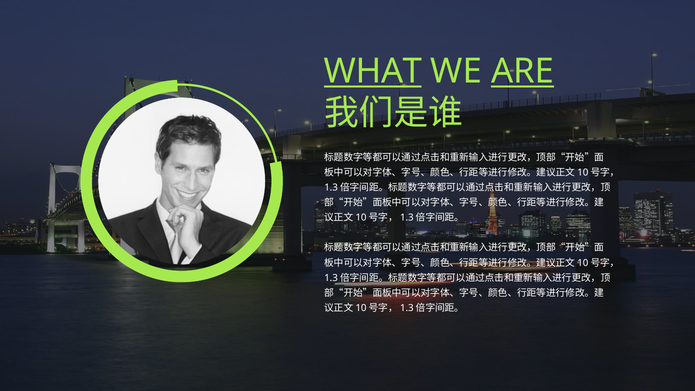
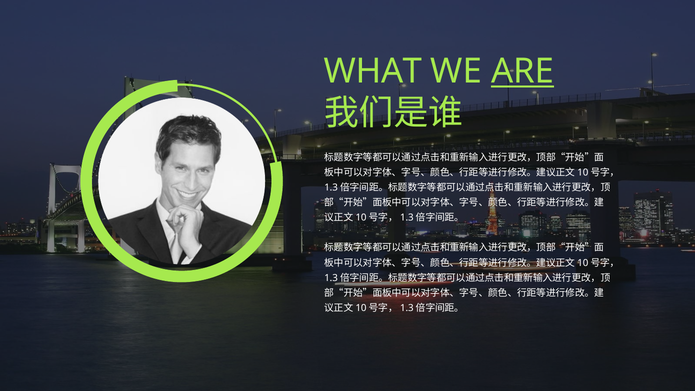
WHAT underline: present -> none
